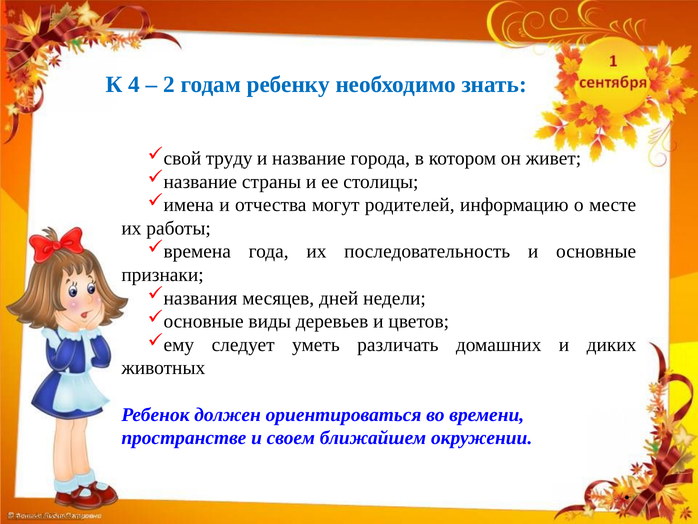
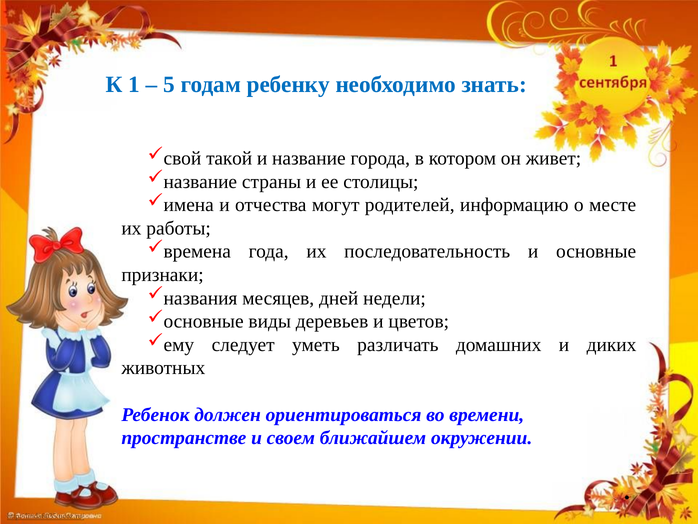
4: 4 -> 1
2: 2 -> 5
труду: труду -> такой
